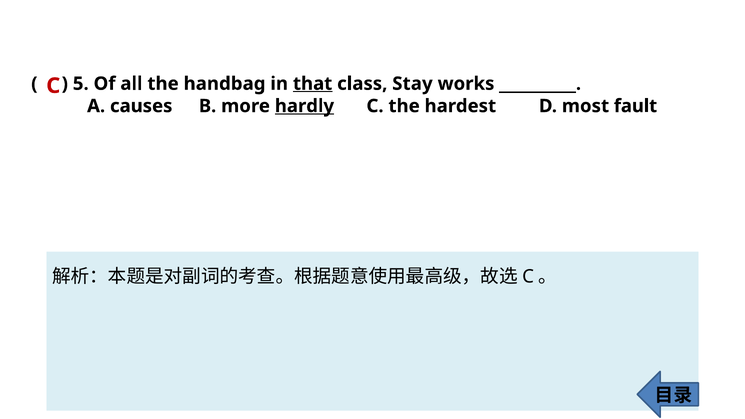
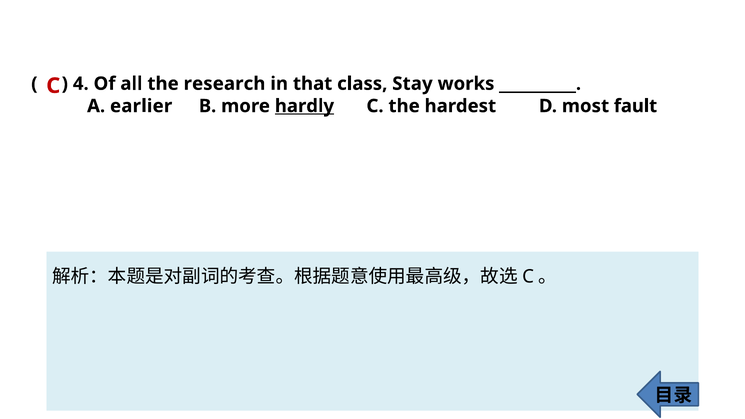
5: 5 -> 4
handbag: handbag -> research
that underline: present -> none
causes: causes -> earlier
